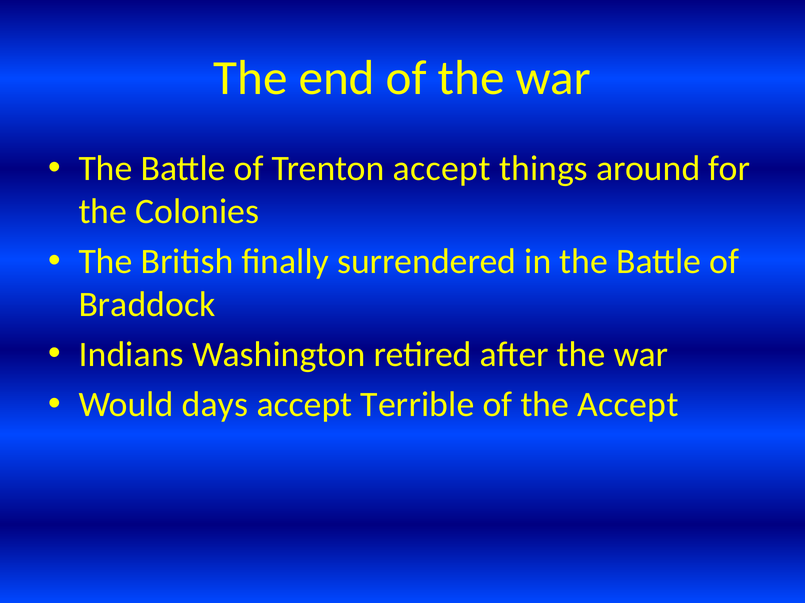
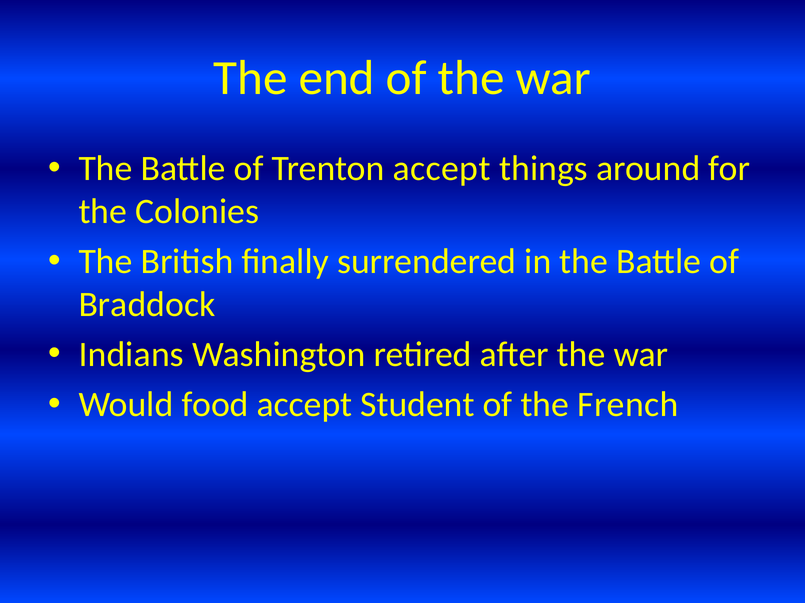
days: days -> food
Terrible: Terrible -> Student
the Accept: Accept -> French
